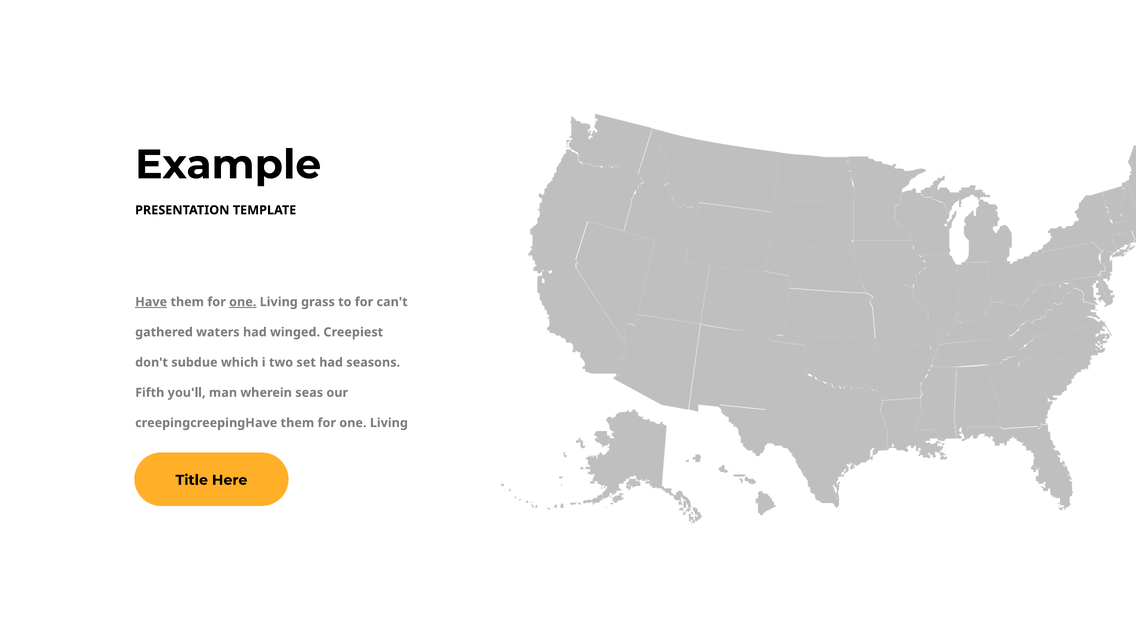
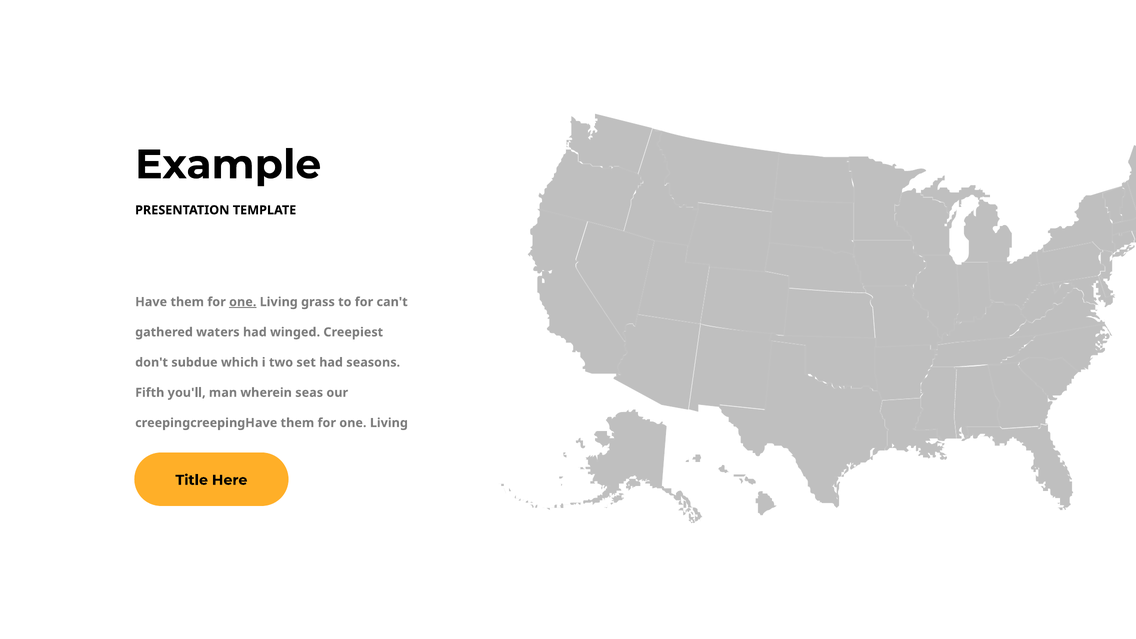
Have underline: present -> none
